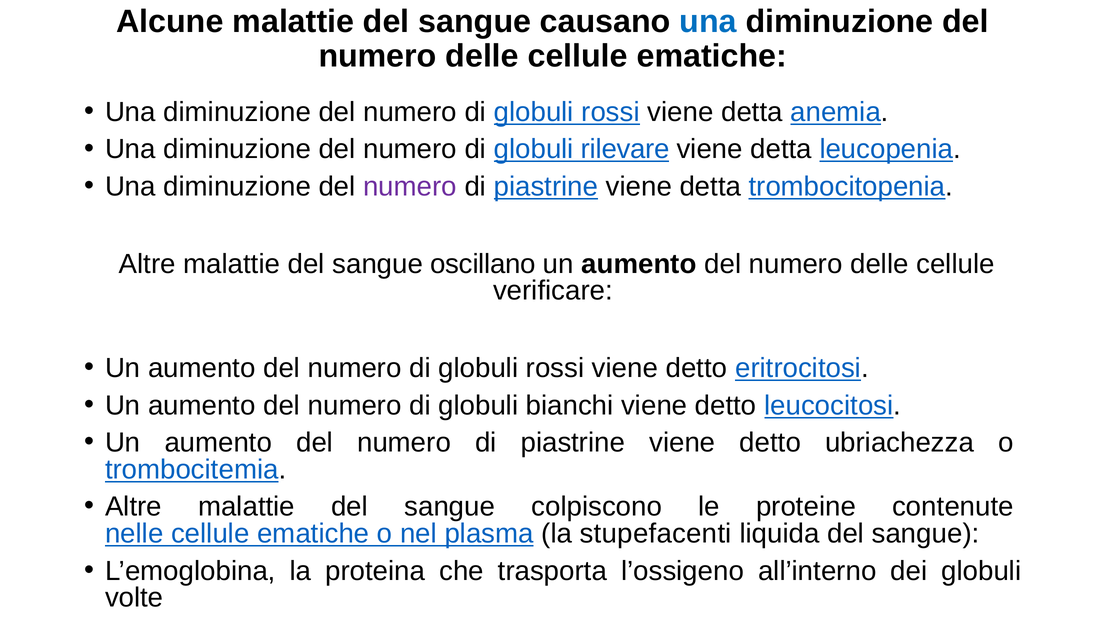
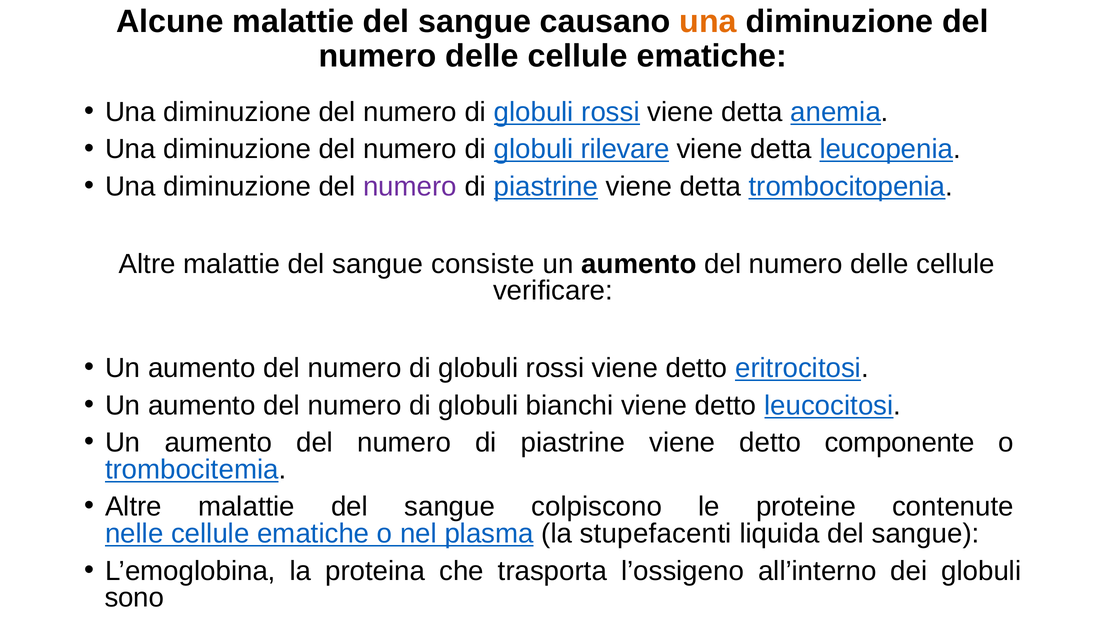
una at (708, 21) colour: blue -> orange
oscillano: oscillano -> consiste
ubriachezza: ubriachezza -> componente
volte: volte -> sono
